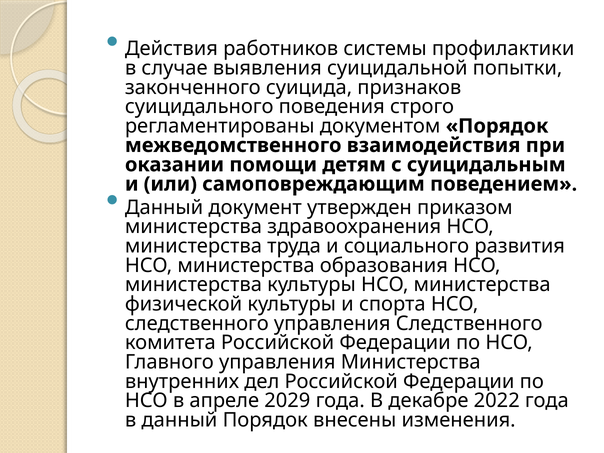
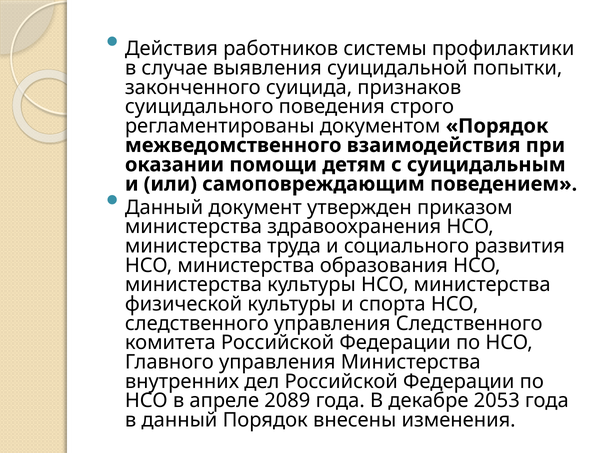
2029: 2029 -> 2089
2022: 2022 -> 2053
